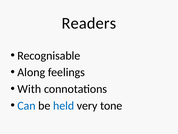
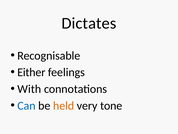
Readers: Readers -> Dictates
Along: Along -> Either
held colour: blue -> orange
